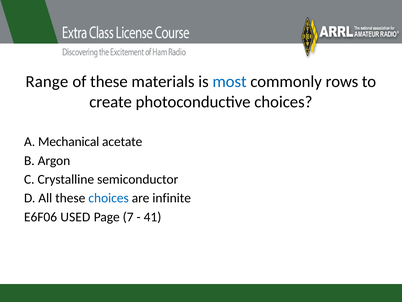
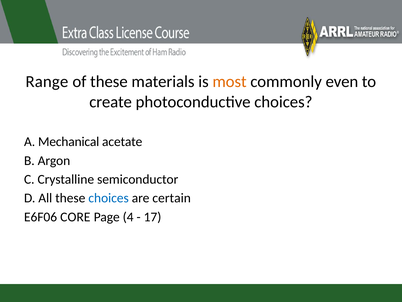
most colour: blue -> orange
rows: rows -> even
infinite: infinite -> certain
USED: USED -> CORE
7: 7 -> 4
41: 41 -> 17
